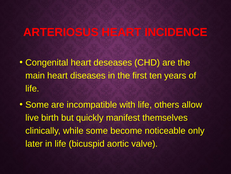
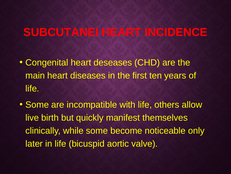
ARTERIOSUS: ARTERIOSUS -> SUBCUTANEI
